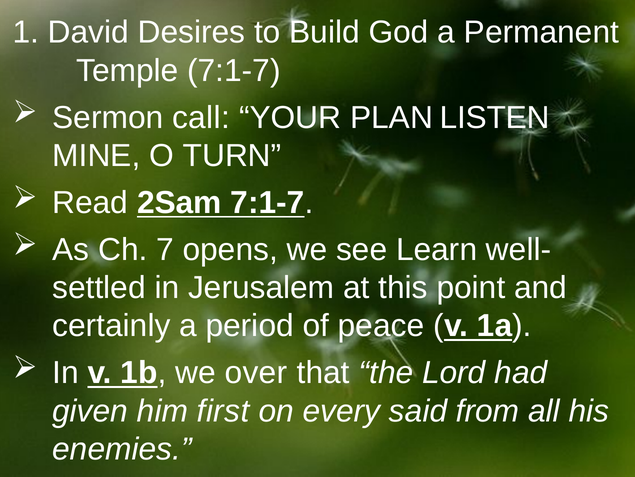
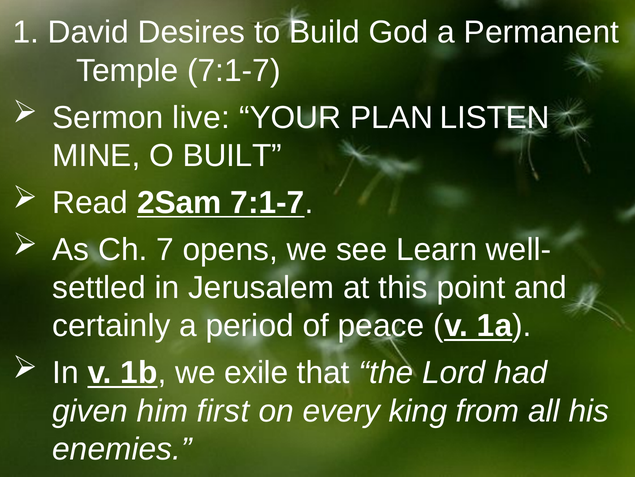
call: call -> live
TURN: TURN -> BUILT
over: over -> exile
said: said -> king
